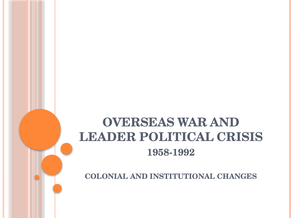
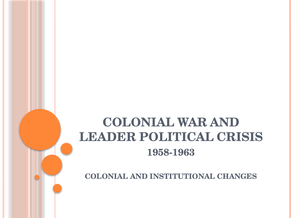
OVERSEAS at (139, 123): OVERSEAS -> COLONIAL
1958-1992: 1958-1992 -> 1958-1963
